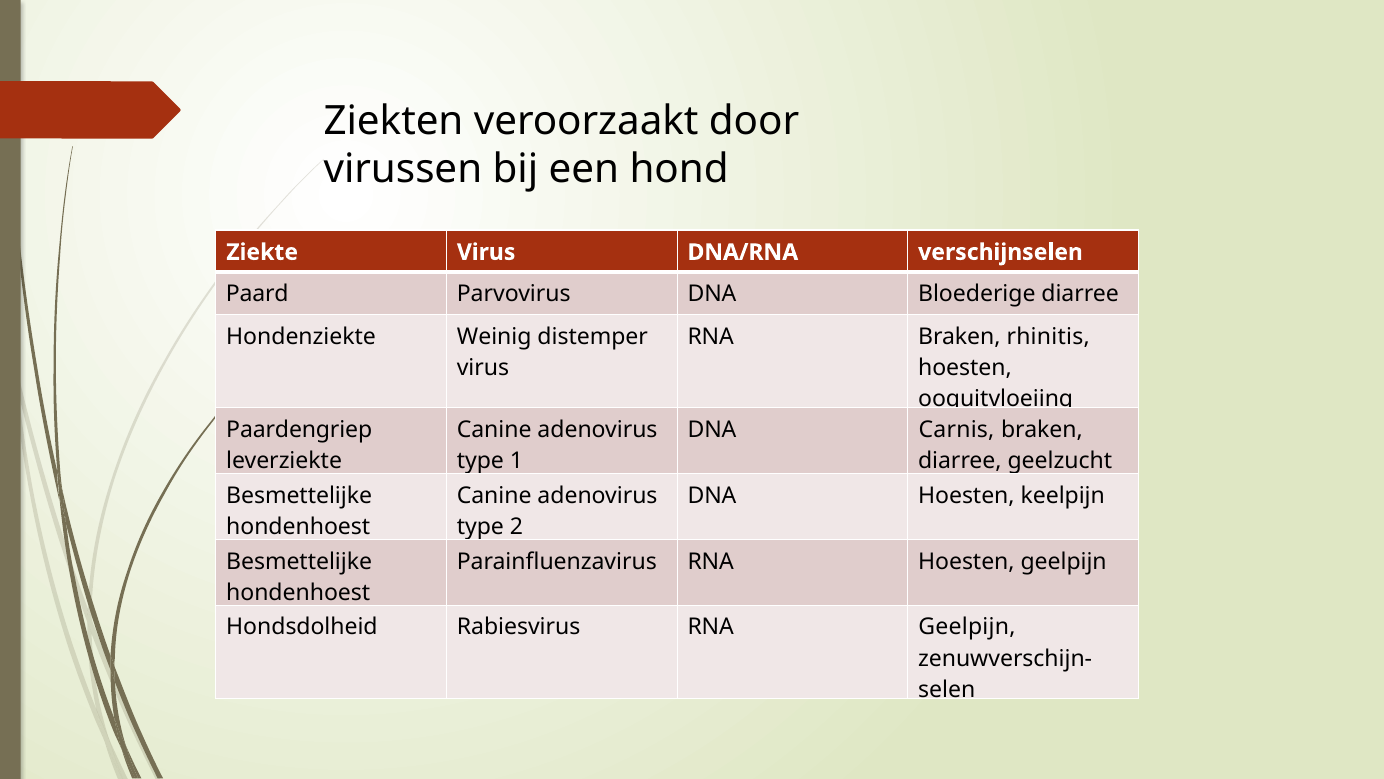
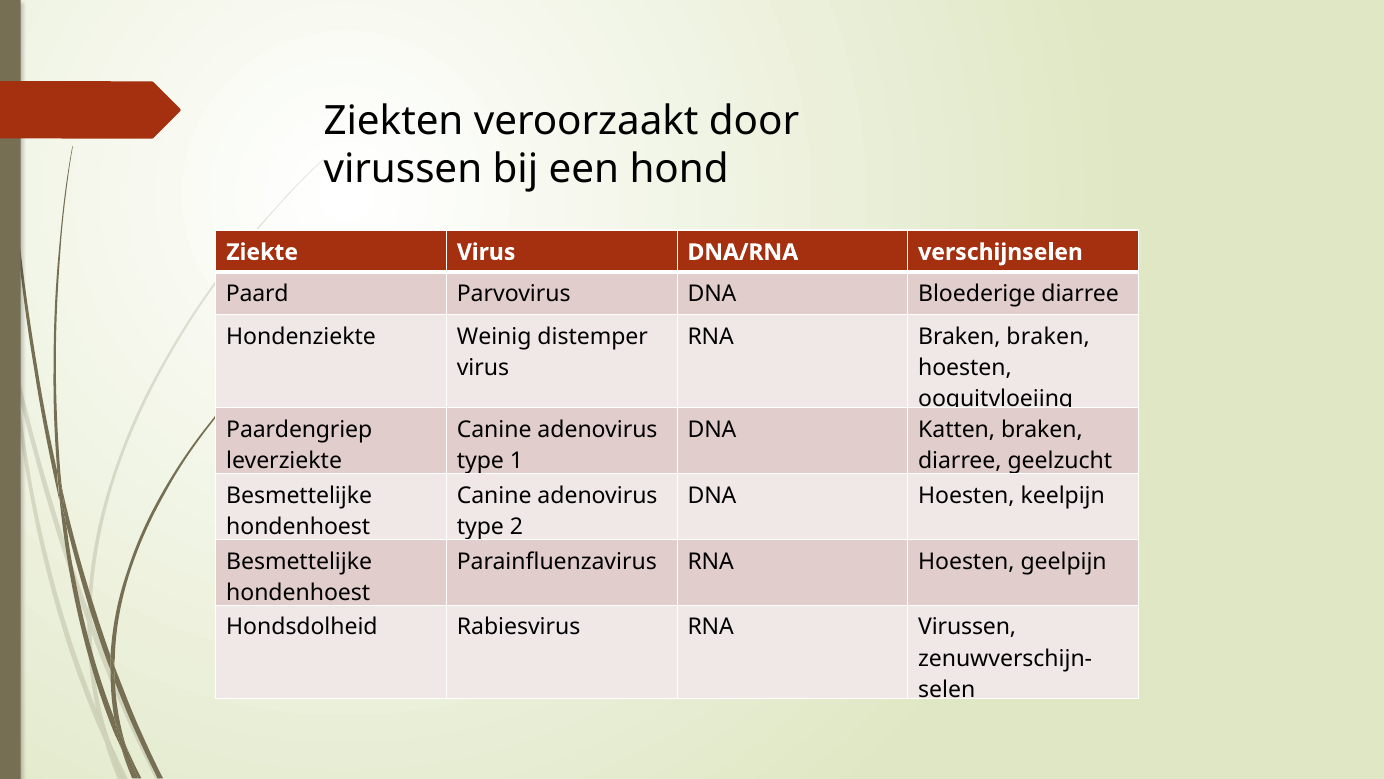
Braken rhinitis: rhinitis -> braken
Carnis: Carnis -> Katten
RNA Geelpijn: Geelpijn -> Virussen
